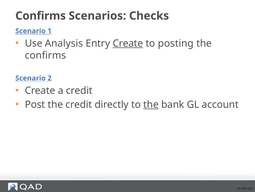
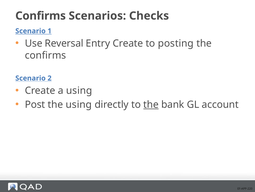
Analysis: Analysis -> Reversal
Create at (128, 43) underline: present -> none
a credit: credit -> using
the credit: credit -> using
